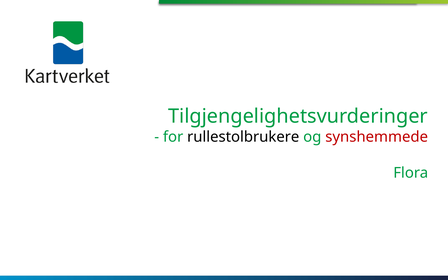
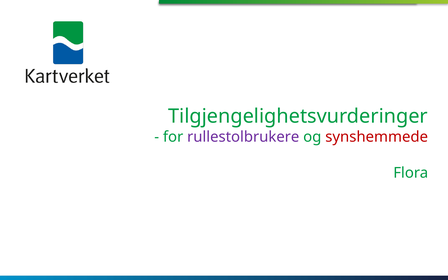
rullestolbrukere colour: black -> purple
